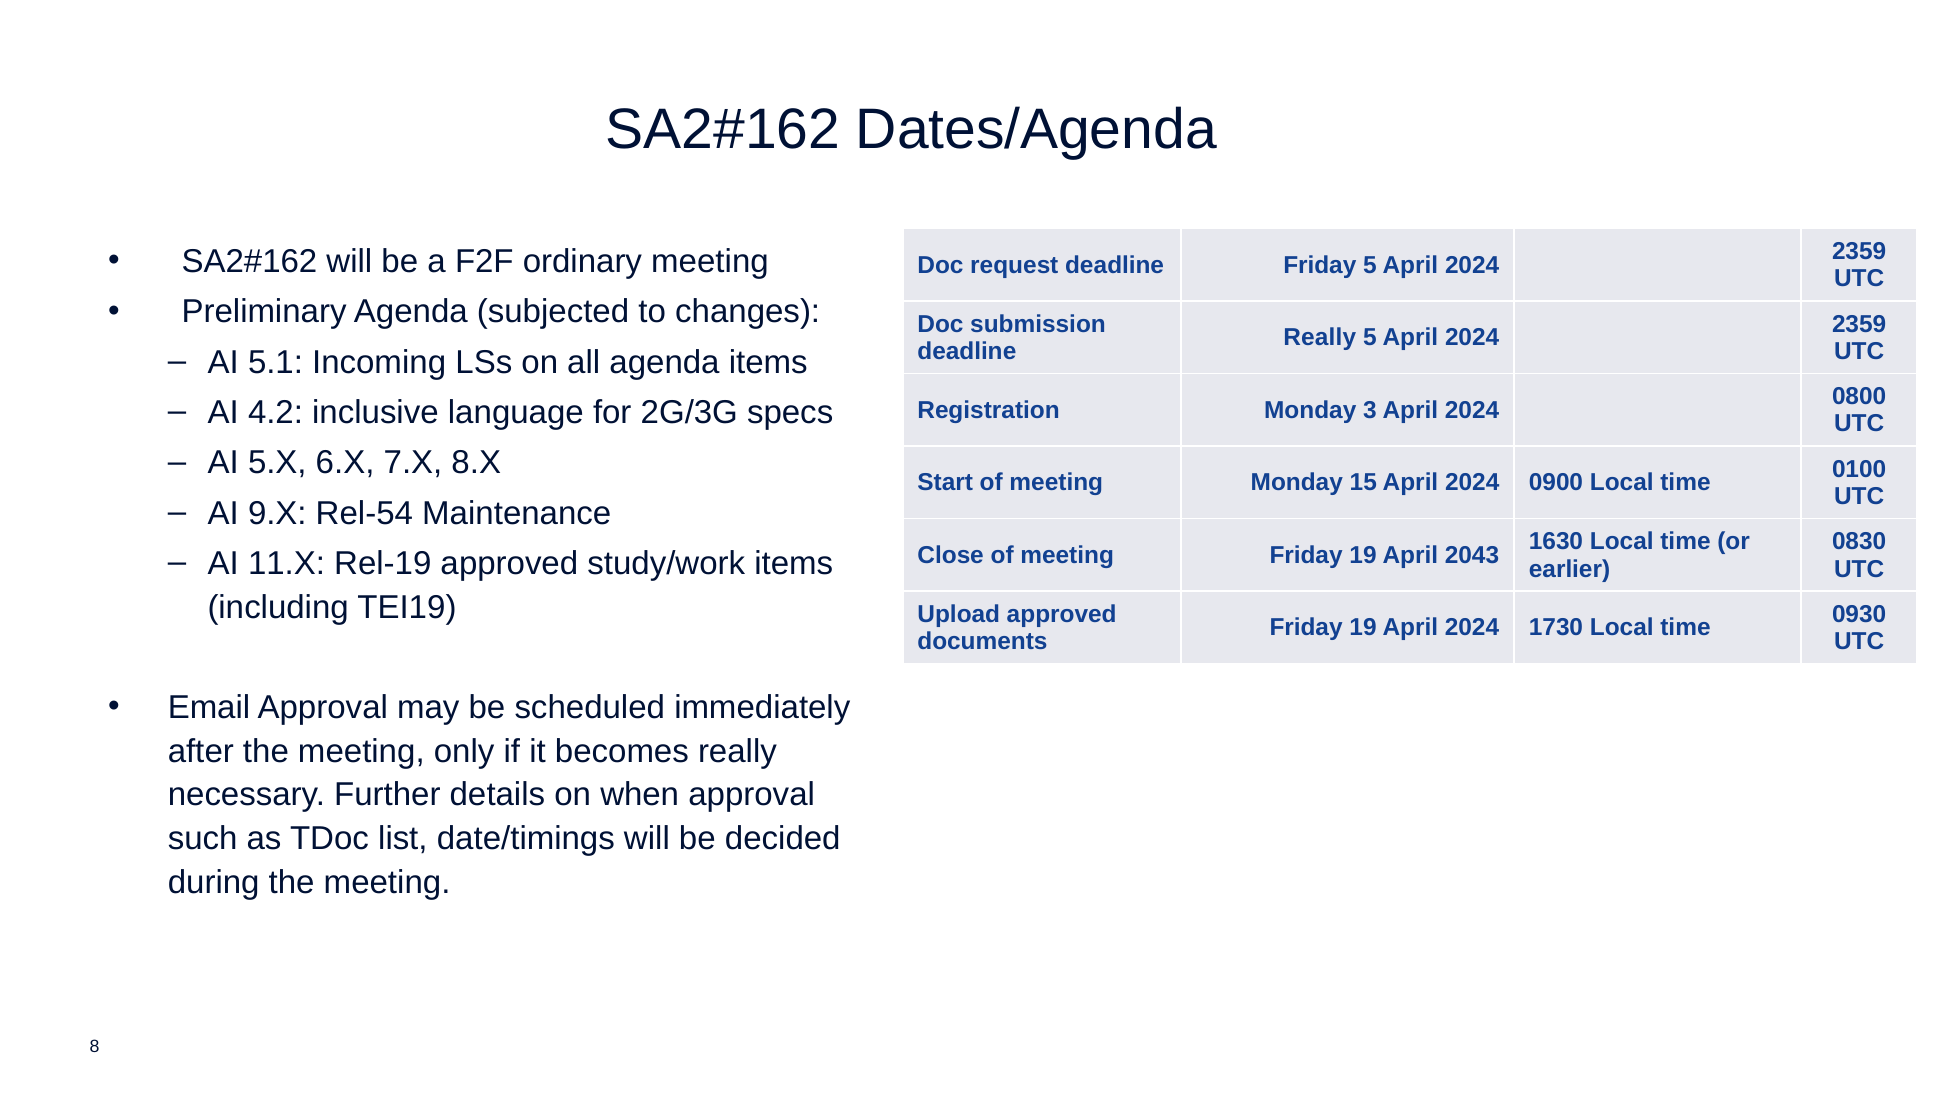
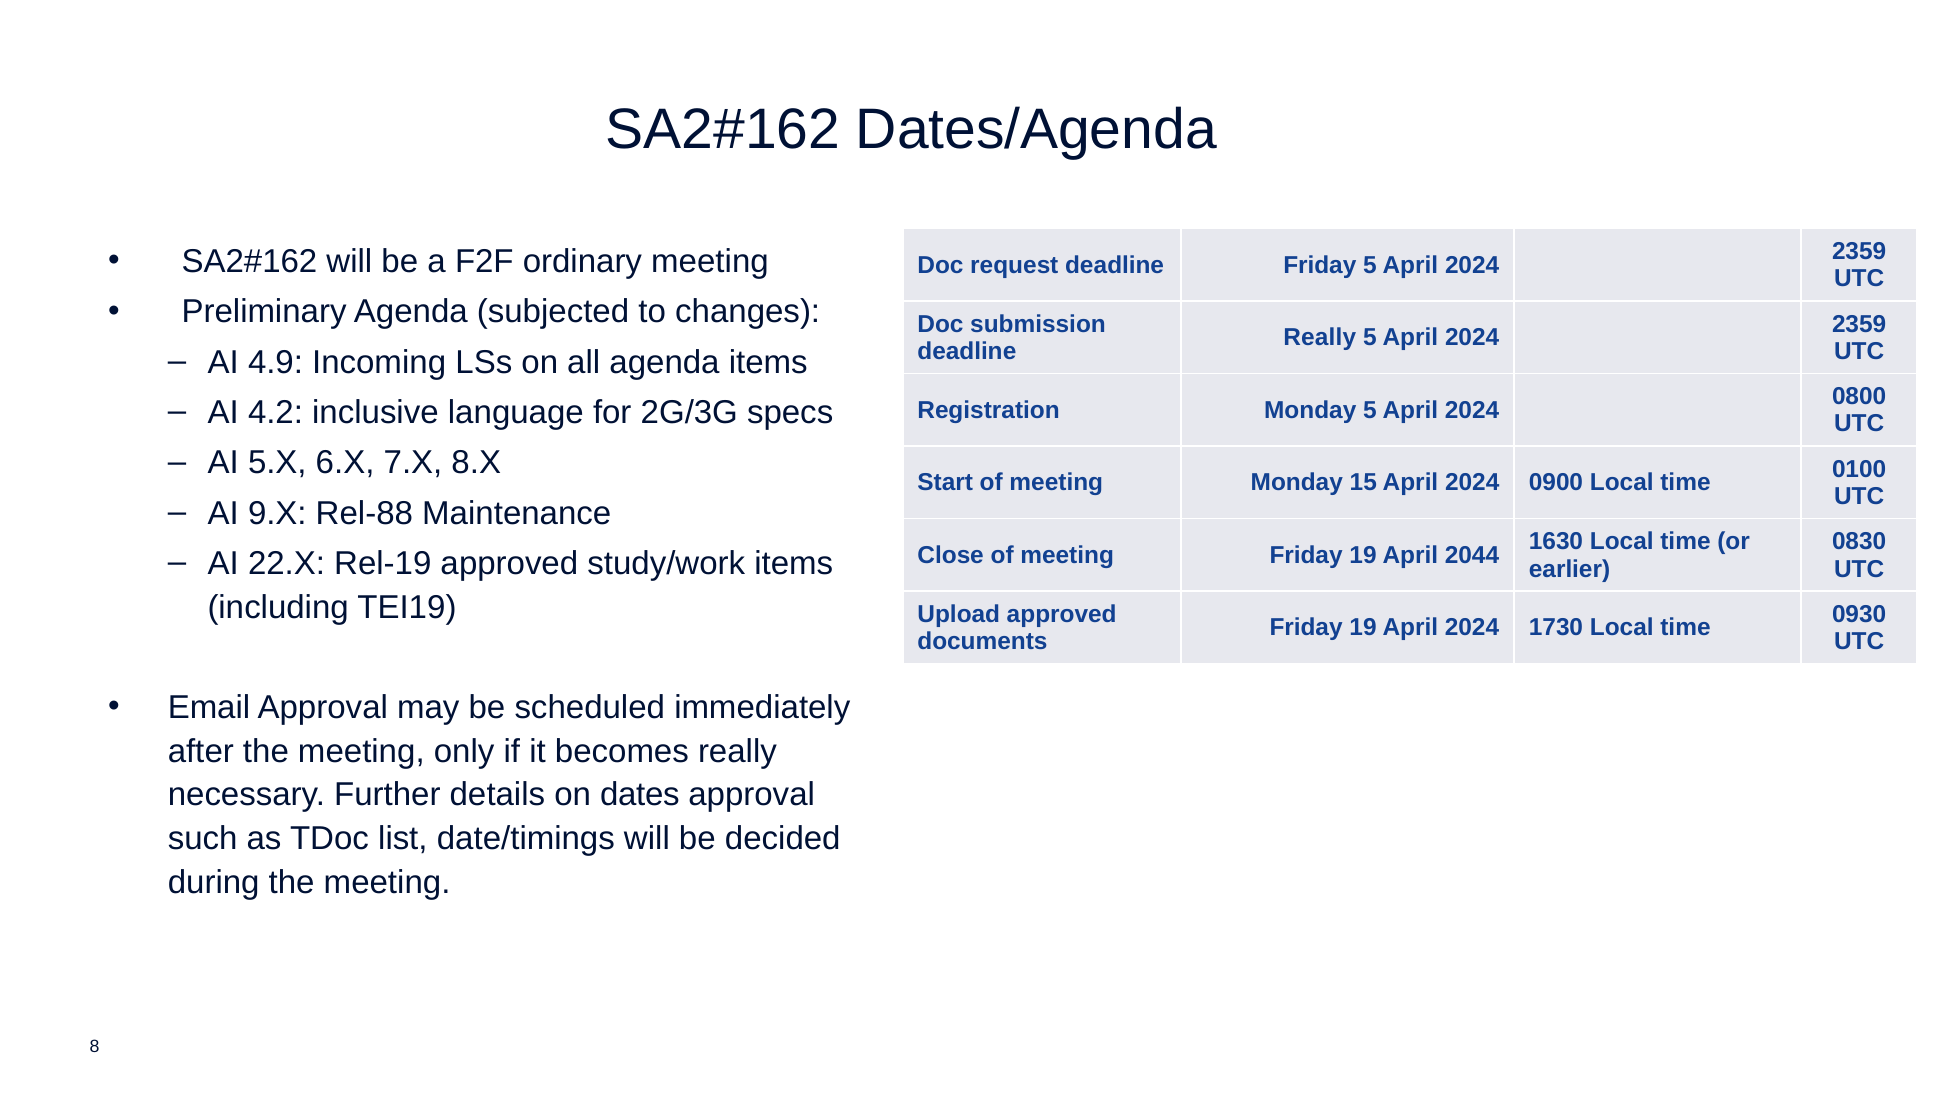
5.1: 5.1 -> 4.9
Monday 3: 3 -> 5
Rel-54: Rel-54 -> Rel-88
2043: 2043 -> 2044
11.X: 11.X -> 22.X
when: when -> dates
